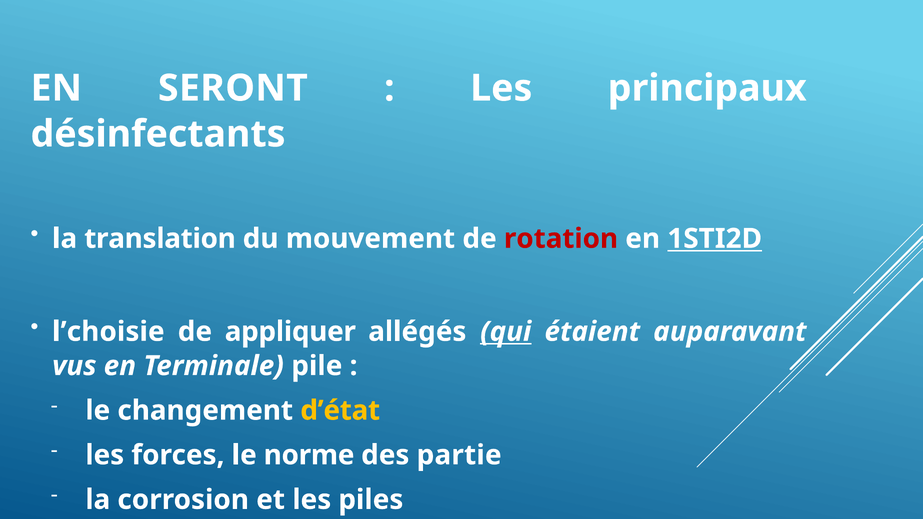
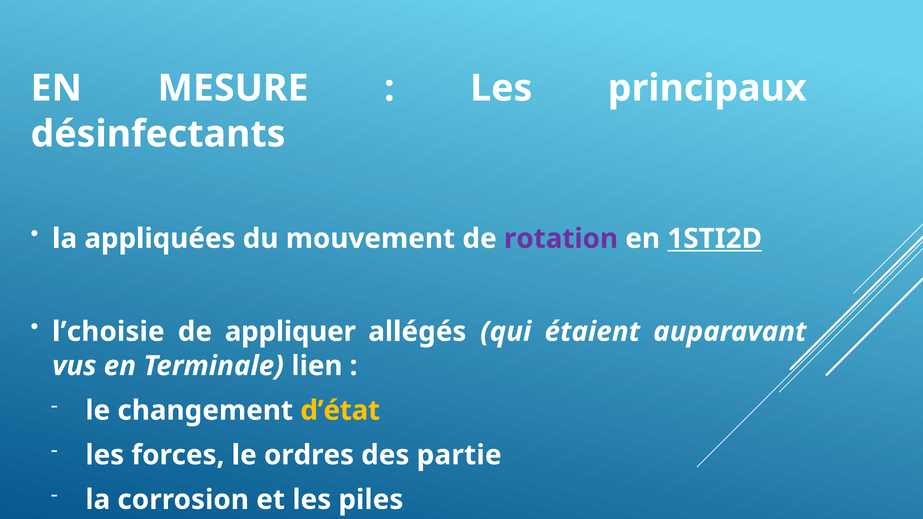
SERONT: SERONT -> MESURE
translation: translation -> appliquées
rotation colour: red -> purple
qui underline: present -> none
pile: pile -> lien
norme: norme -> ordres
